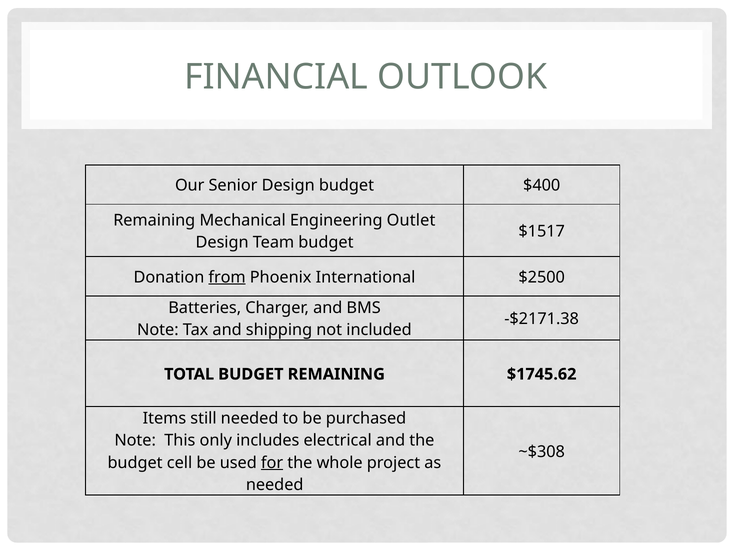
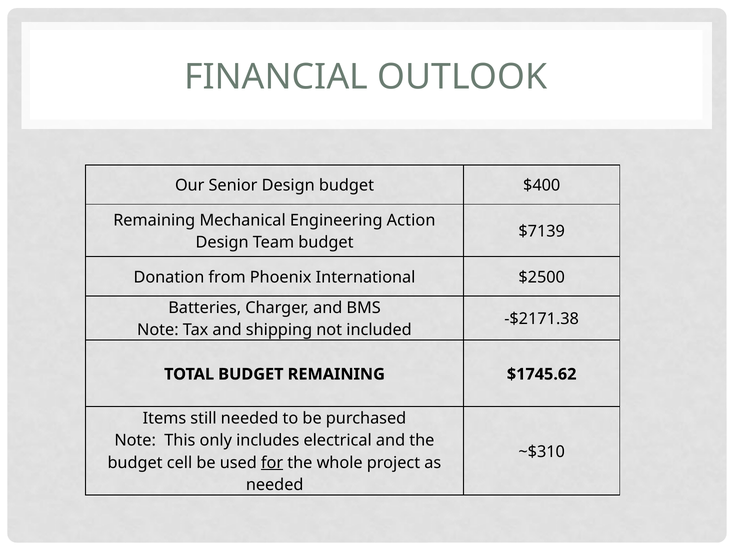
Outlet: Outlet -> Action
$1517: $1517 -> $7139
from underline: present -> none
~$308: ~$308 -> ~$310
